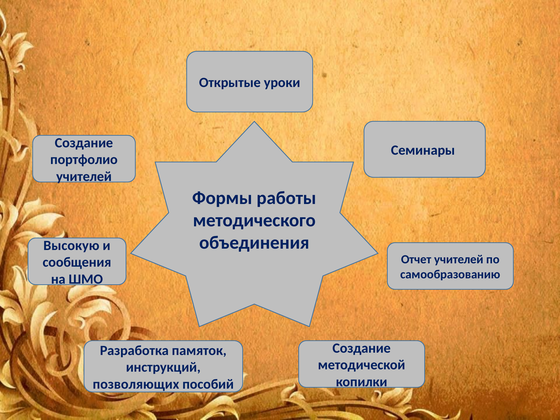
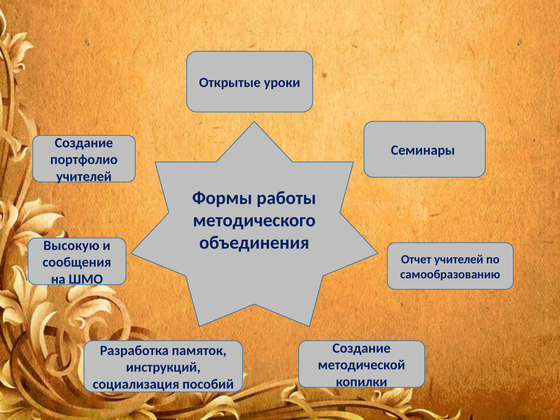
позволяющих: позволяющих -> социализация
